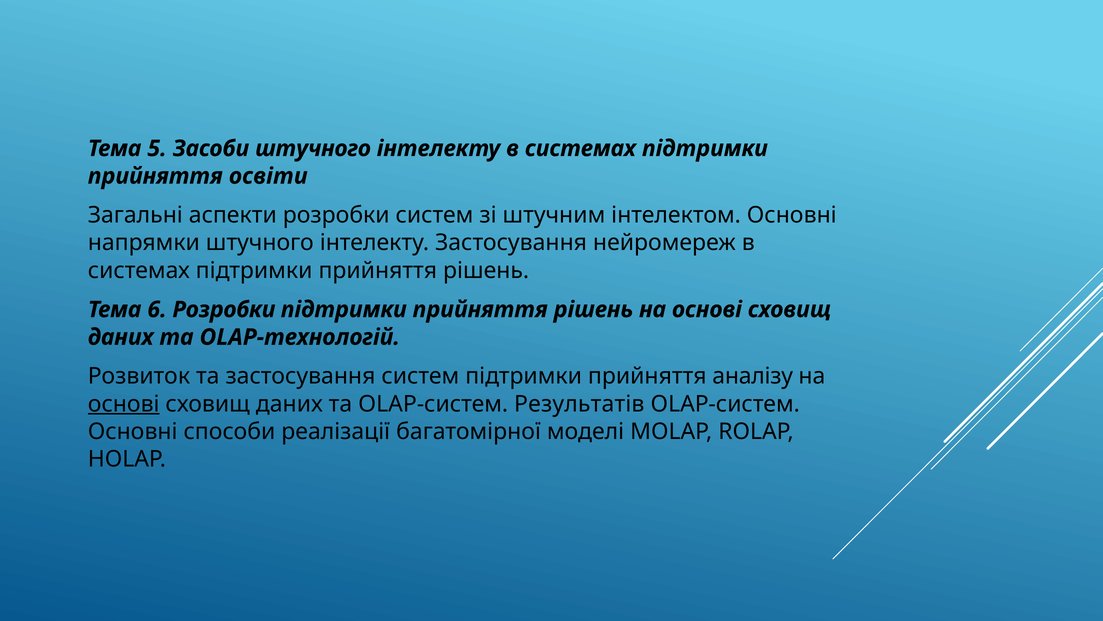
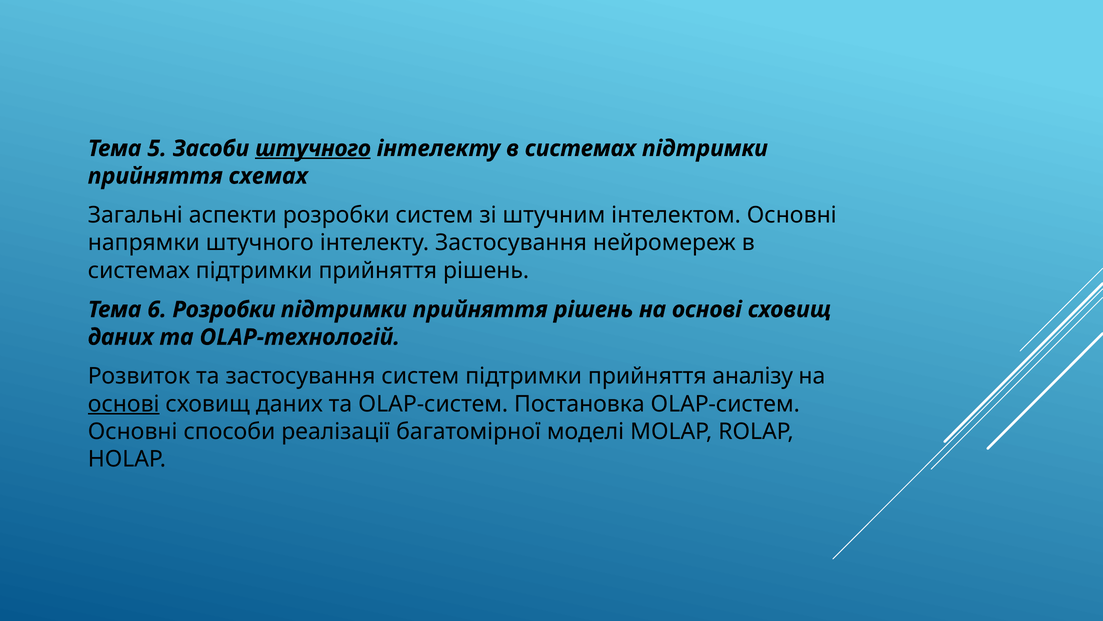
штучного at (313, 148) underline: none -> present
освіти: освіти -> схемах
Результатів: Результатів -> Постановка
